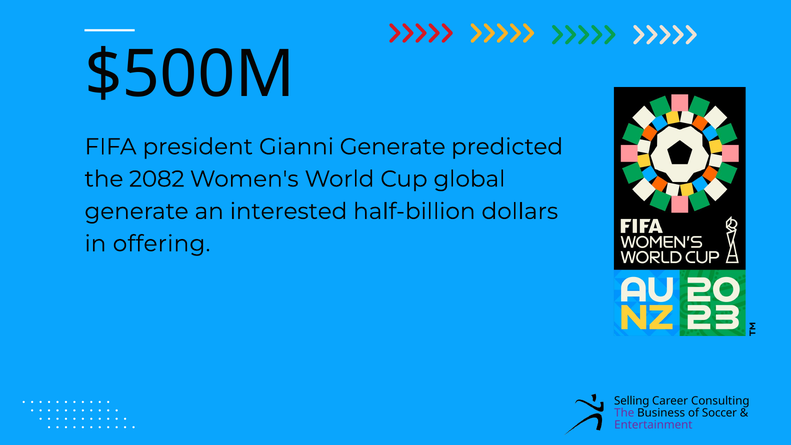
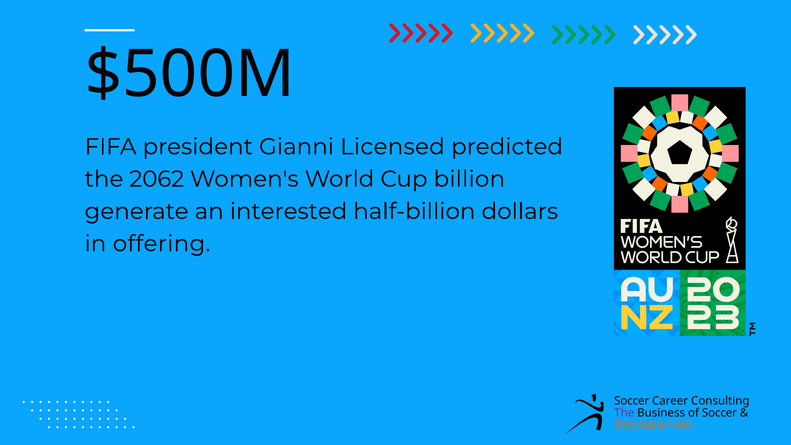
Gianni Generate: Generate -> Licensed
2082: 2082 -> 2062
global: global -> billion
Selling at (632, 401): Selling -> Soccer
Entertainment colour: purple -> orange
